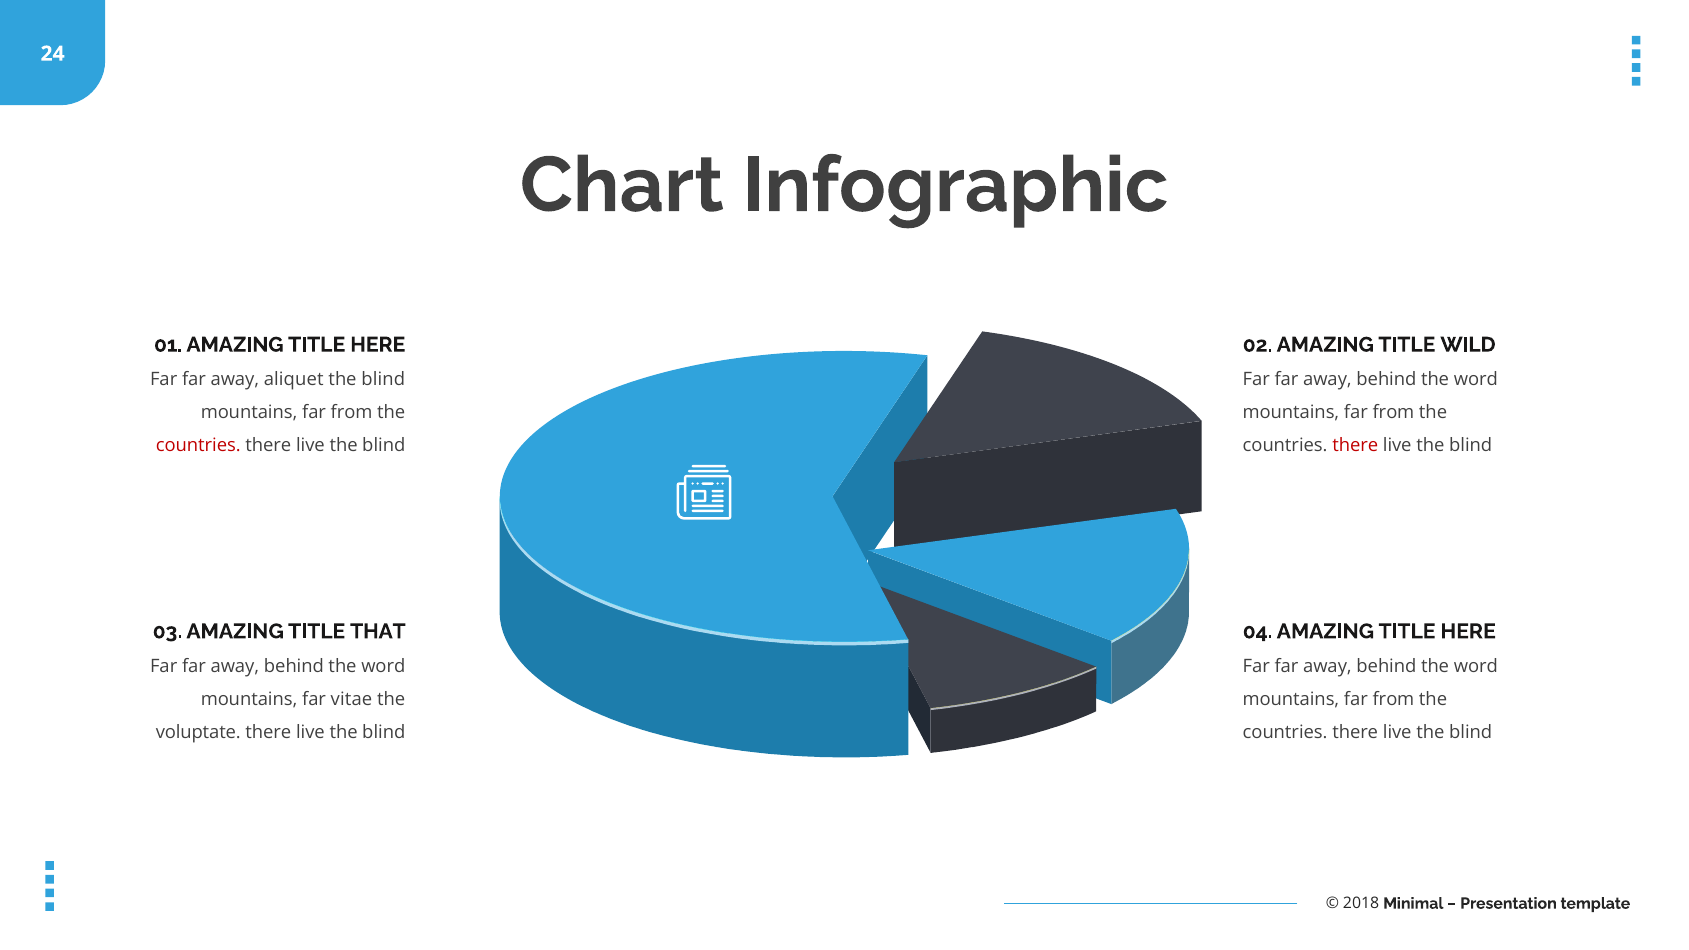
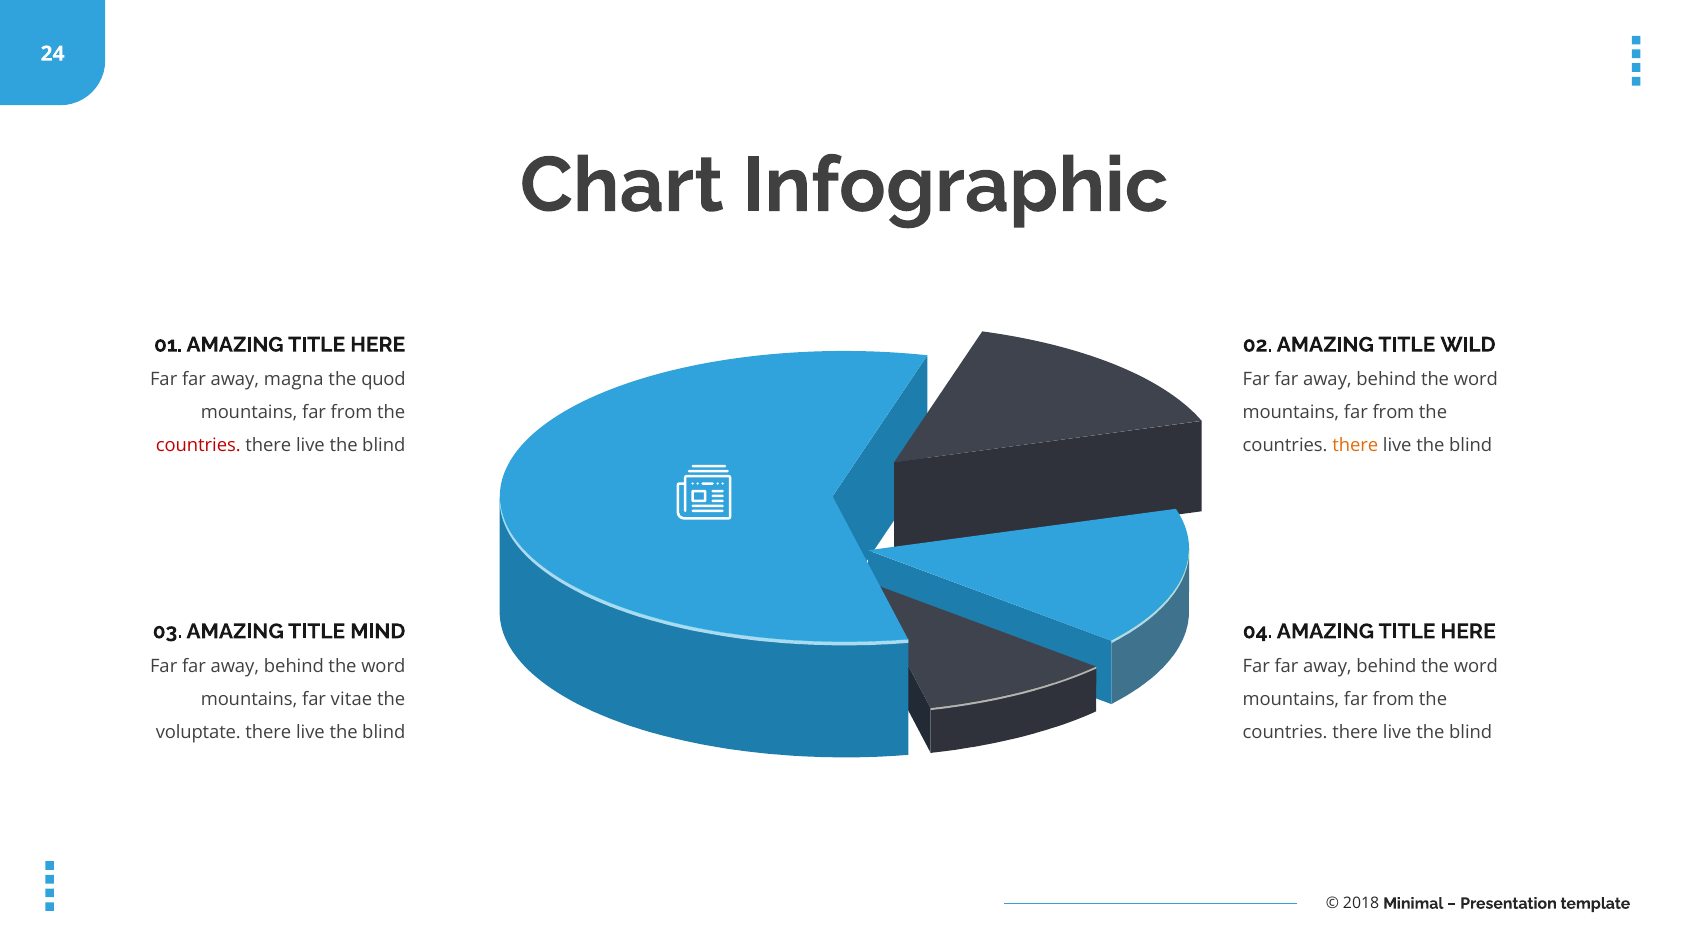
aliquet: aliquet -> magna
blind at (383, 379): blind -> quod
there at (1355, 446) colour: red -> orange
THAT: THAT -> MIND
